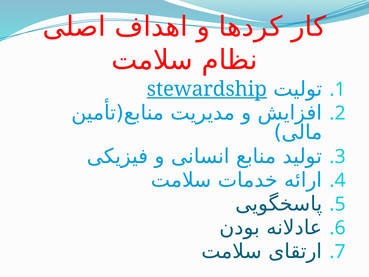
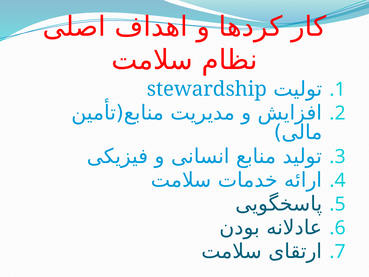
stewardship underline: present -> none
